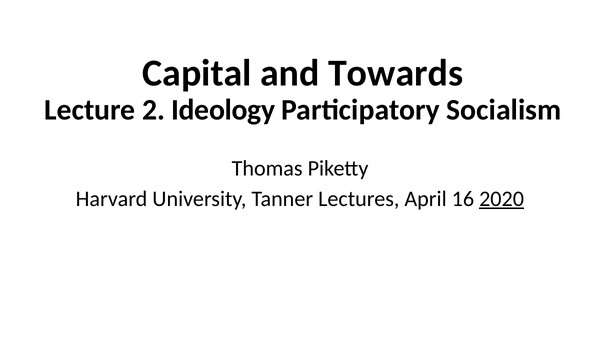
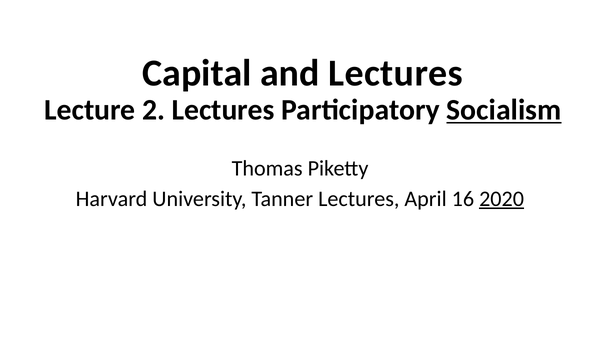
and Towards: Towards -> Lectures
2 Ideology: Ideology -> Lectures
Socialism underline: none -> present
